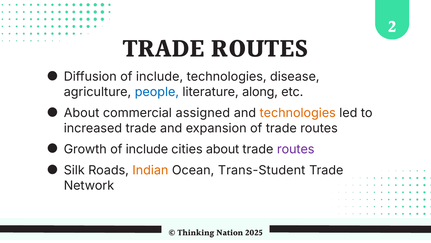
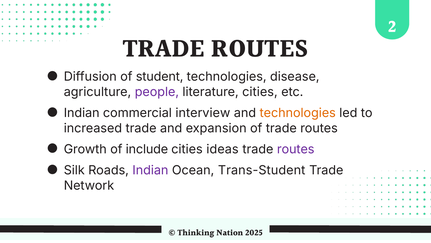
Diffusion of include: include -> student
people colour: blue -> purple
literature along: along -> cities
About at (82, 113): About -> Indian
assigned: assigned -> interview
cities about: about -> ideas
Indian at (150, 170) colour: orange -> purple
